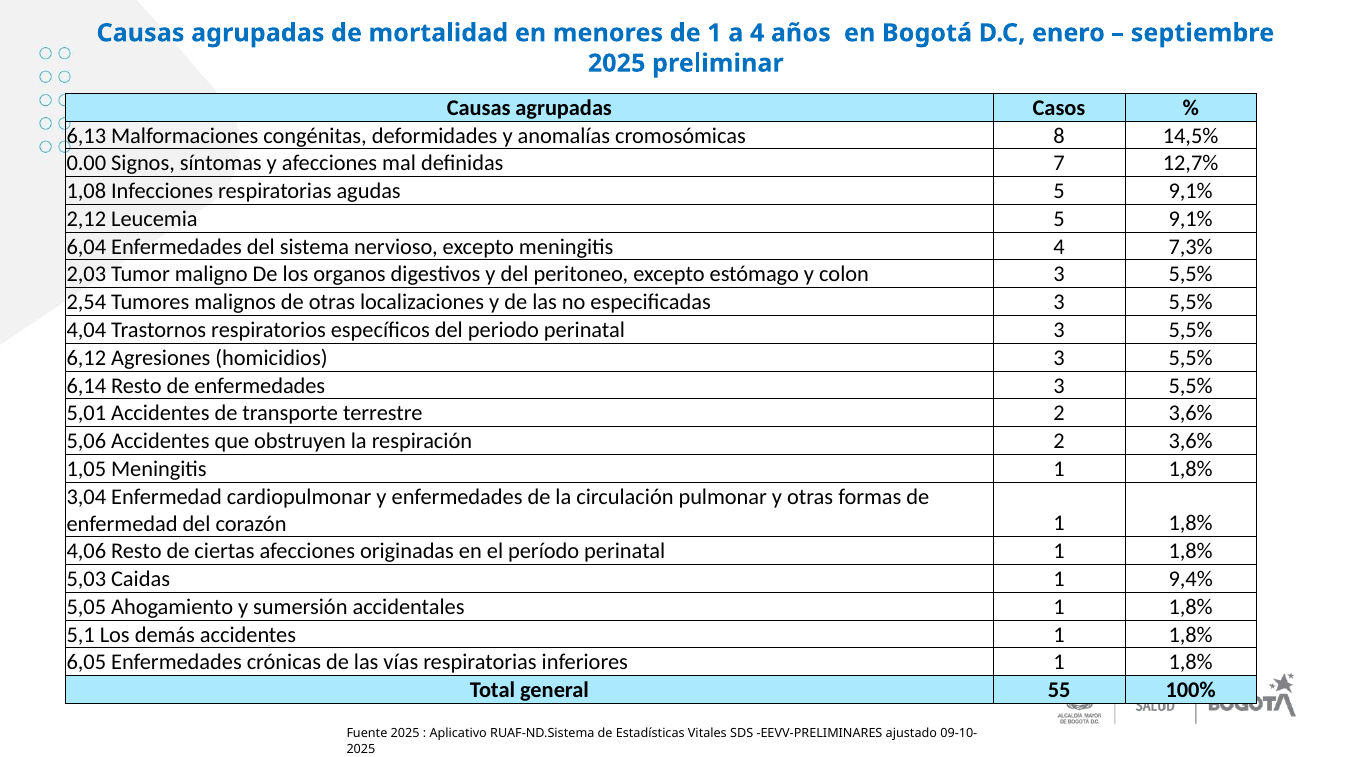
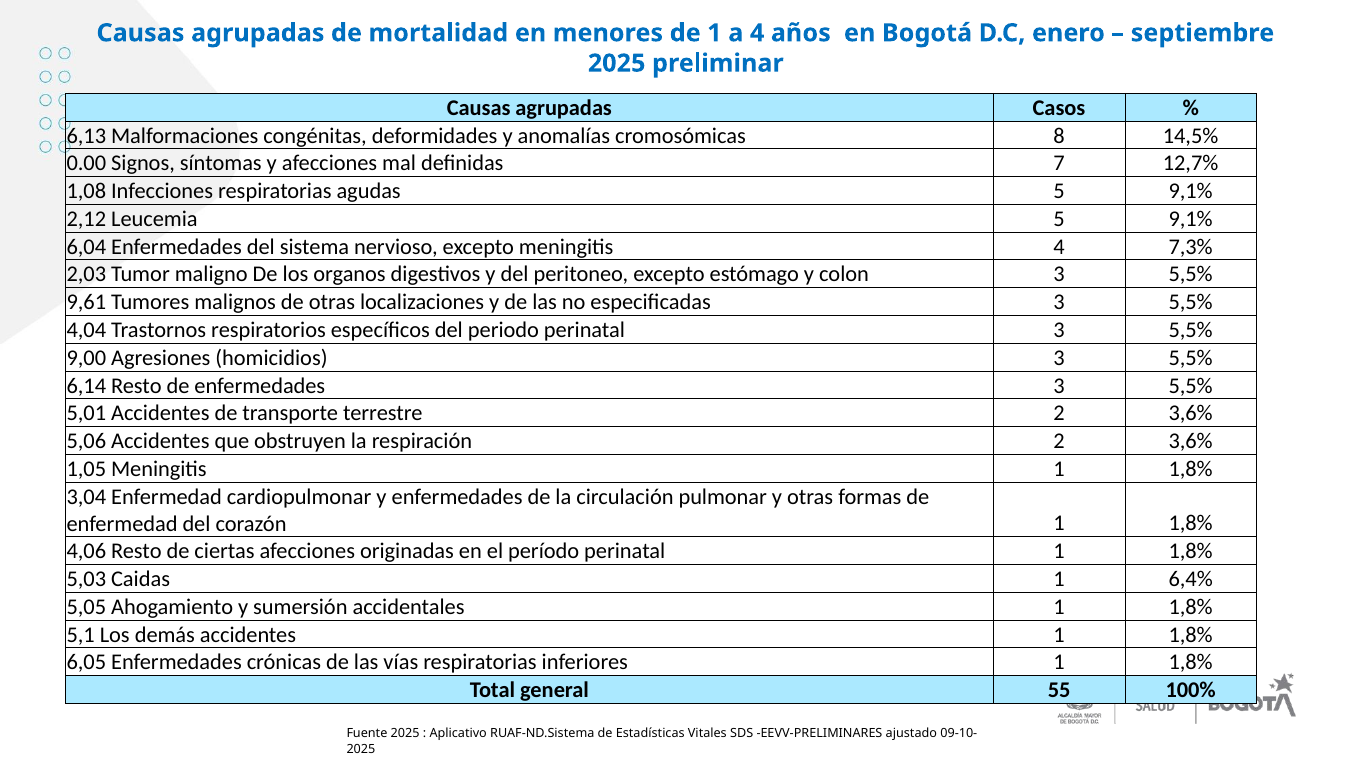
2,54: 2,54 -> 9,61
6,12: 6,12 -> 9,00
9,4%: 9,4% -> 6,4%
